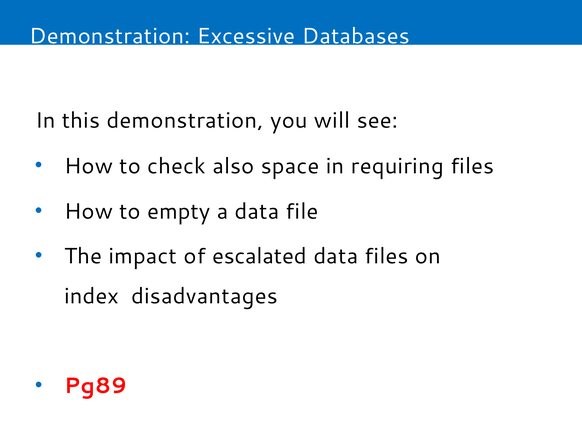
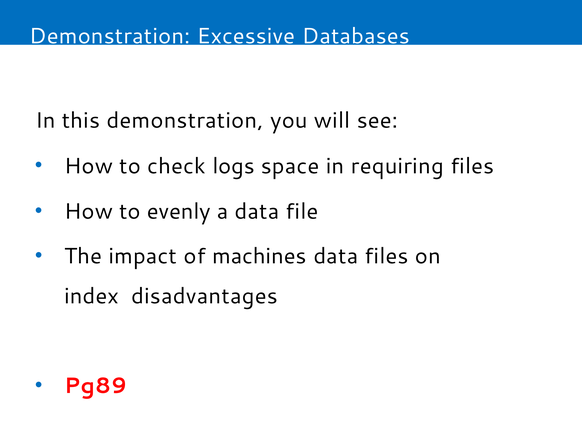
also: also -> logs
empty: empty -> evenly
escalated: escalated -> machines
